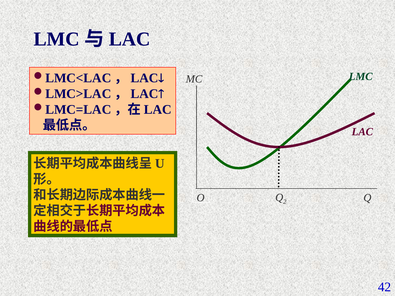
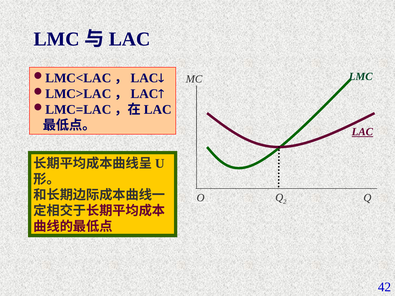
LAC at (362, 132) underline: none -> present
